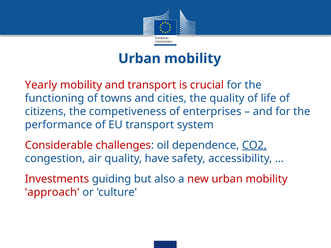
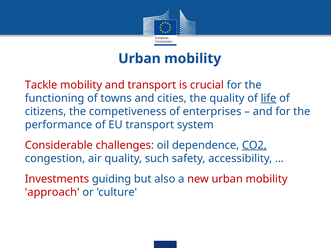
Yearly: Yearly -> Tackle
life underline: none -> present
have: have -> such
